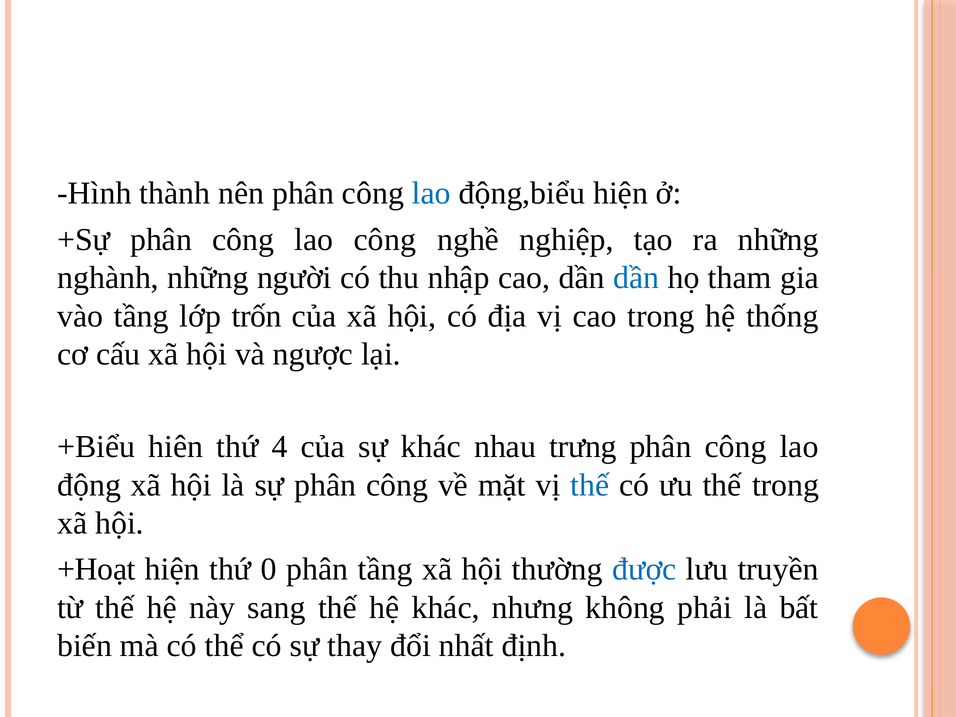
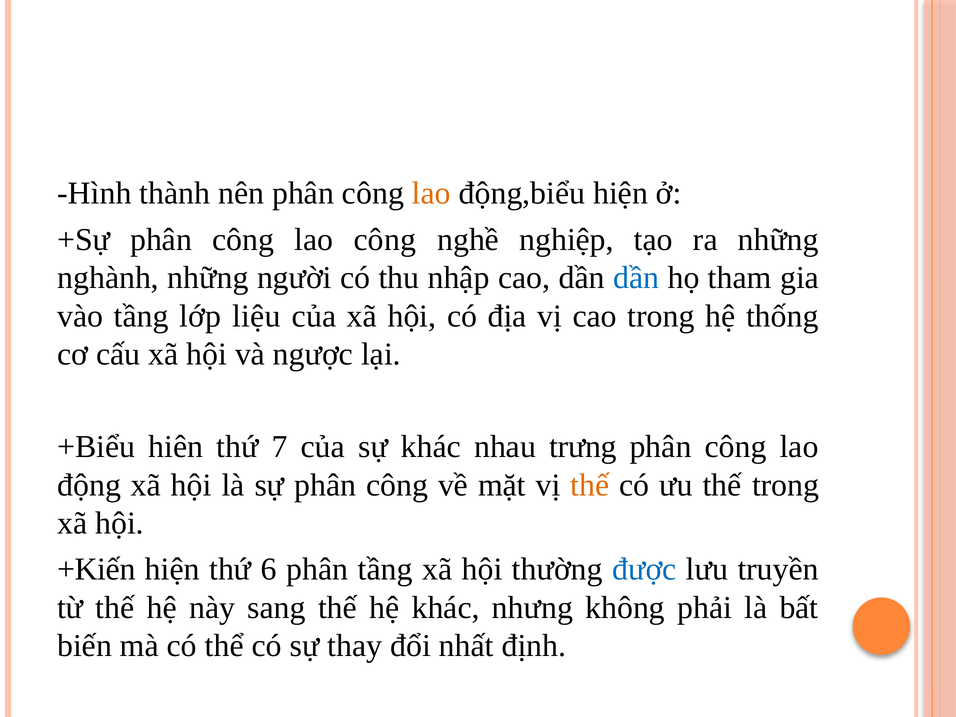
lao at (431, 193) colour: blue -> orange
trốn: trốn -> liệu
4: 4 -> 7
thế at (590, 485) colour: blue -> orange
+Hoạt: +Hoạt -> +Kiến
0: 0 -> 6
